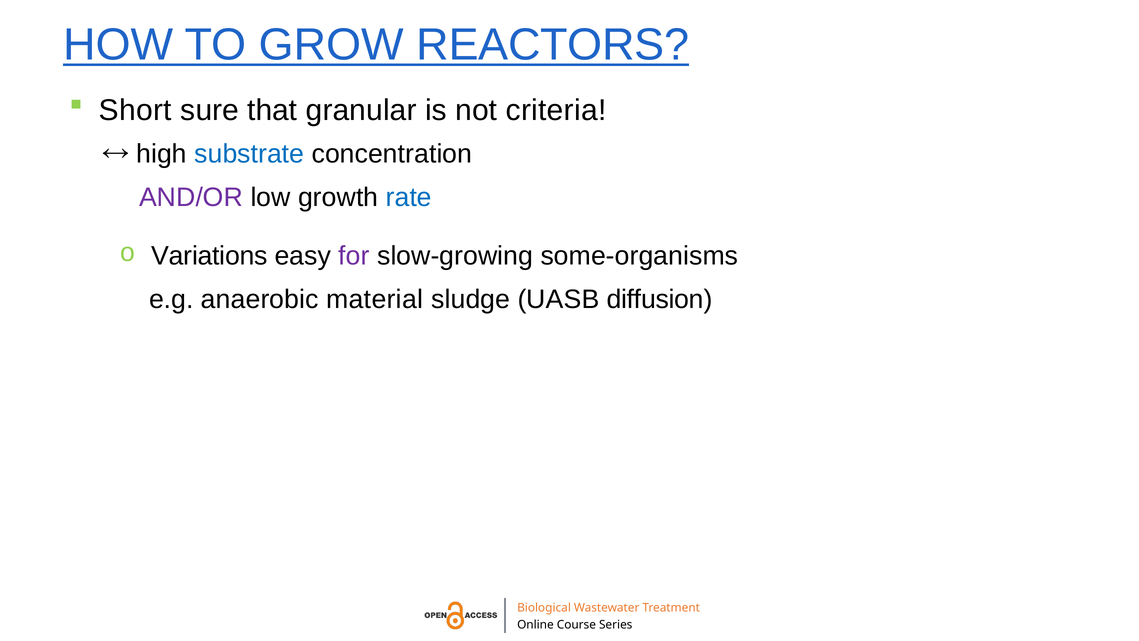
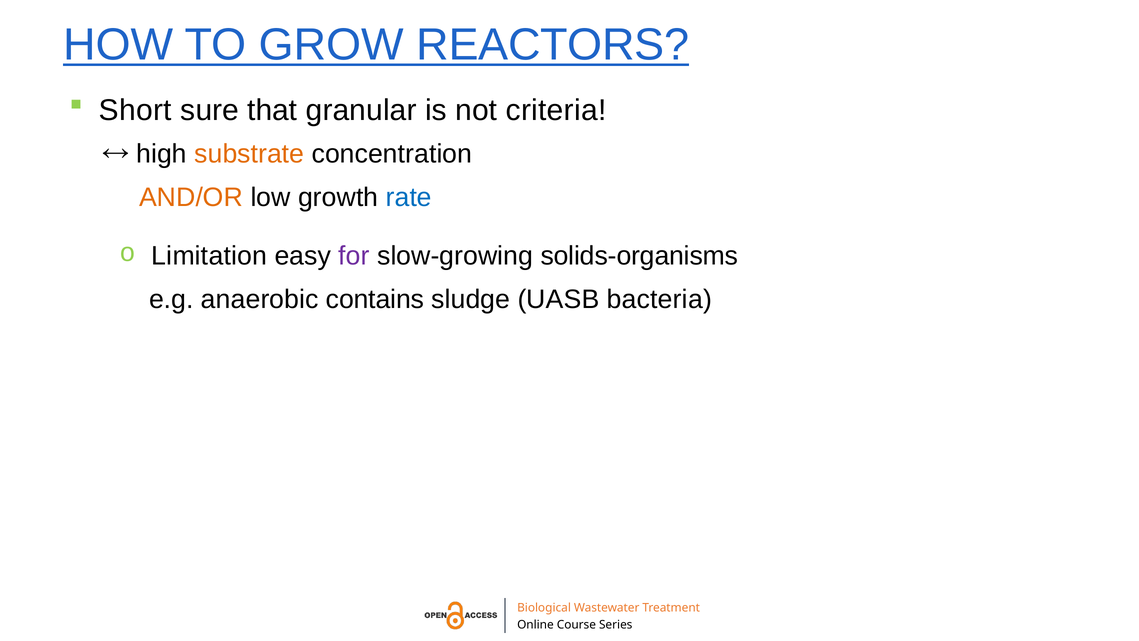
substrate colour: blue -> orange
AND/OR colour: purple -> orange
Variations: Variations -> Limitation
some-organisms: some-organisms -> solids-organisms
material: material -> contains
diffusion: diffusion -> bacteria
